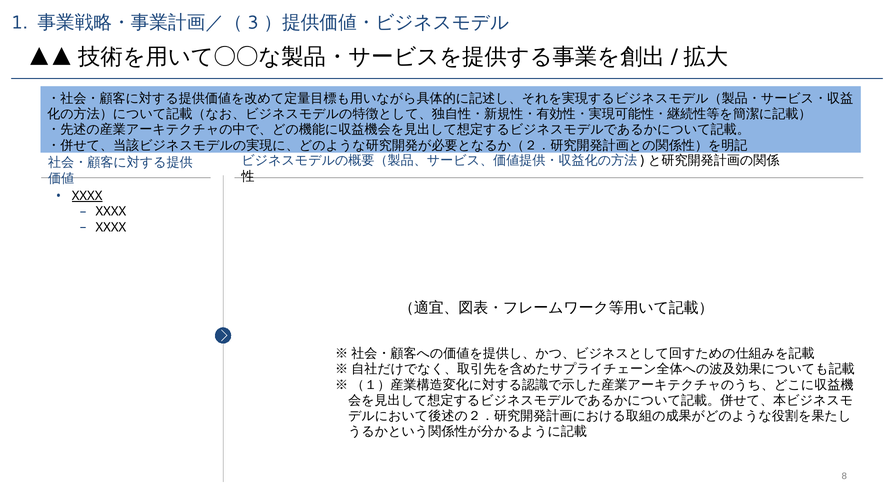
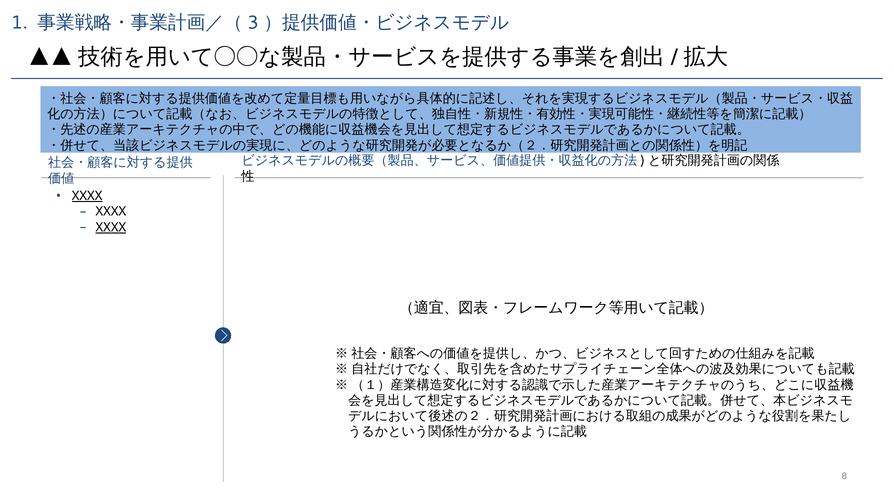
XXXX at (111, 227) underline: none -> present
